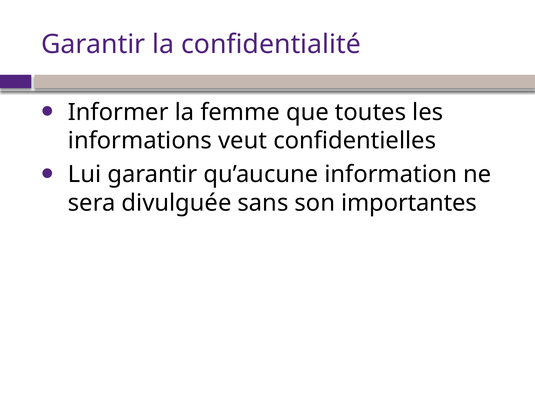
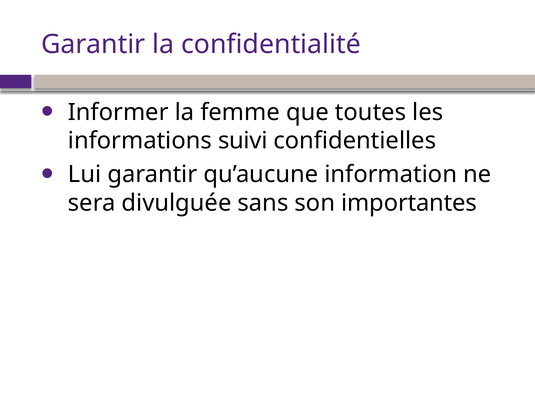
veut: veut -> suivi
